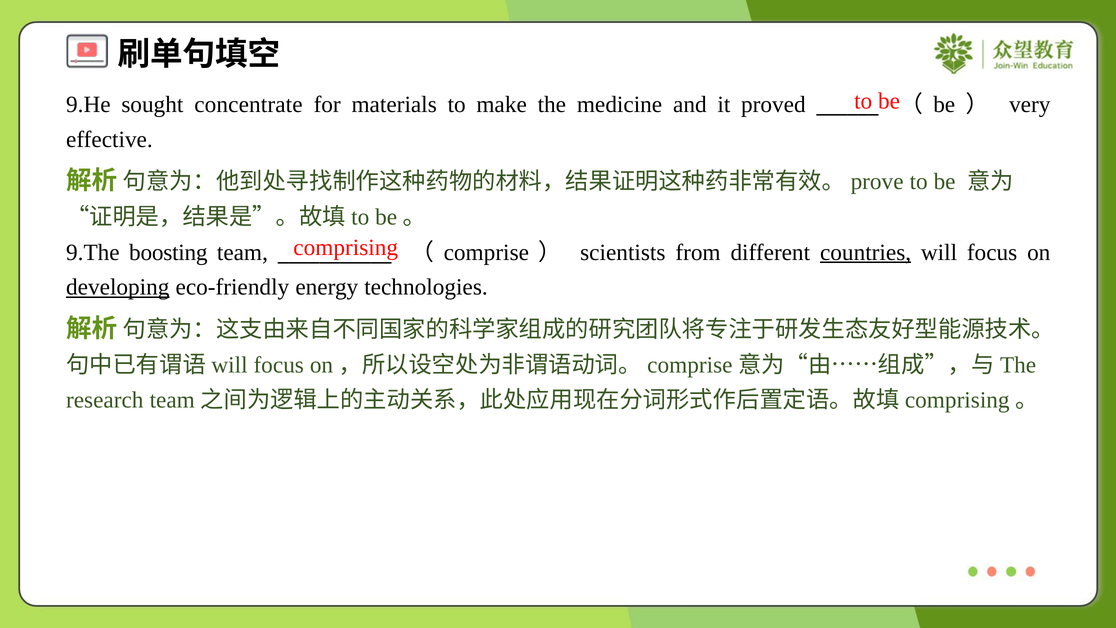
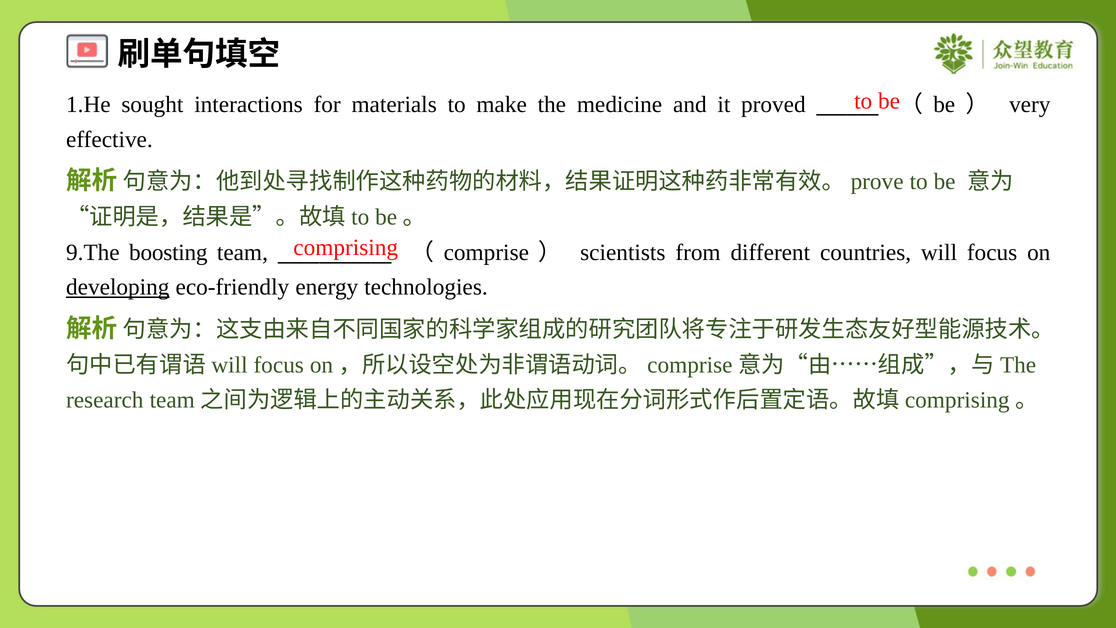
9.He: 9.He -> 1.He
concentrate: concentrate -> interactions
countries underline: present -> none
